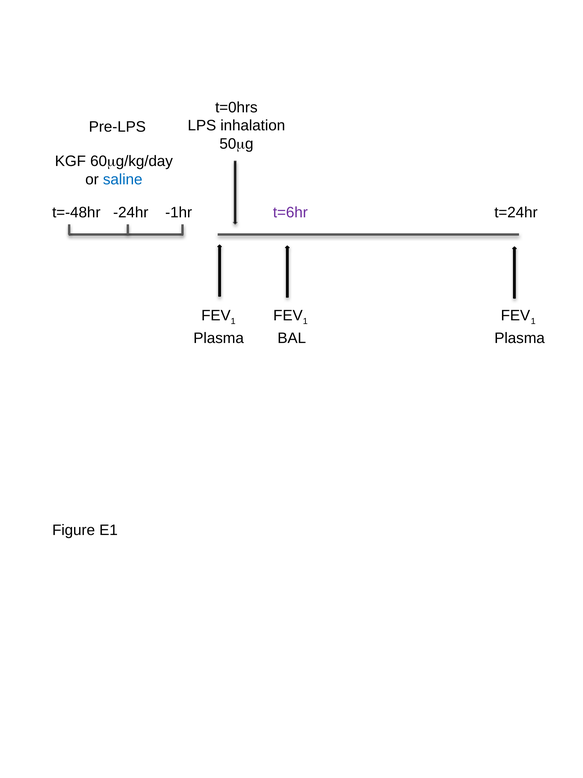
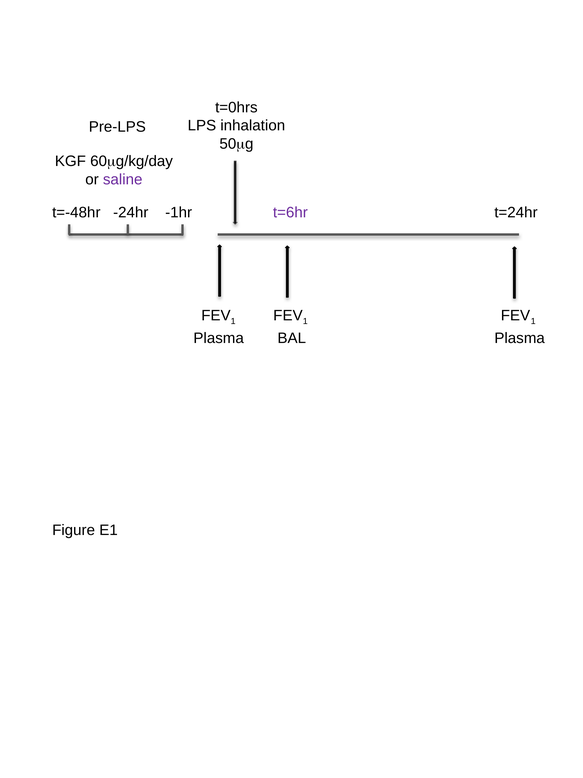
saline colour: blue -> purple
